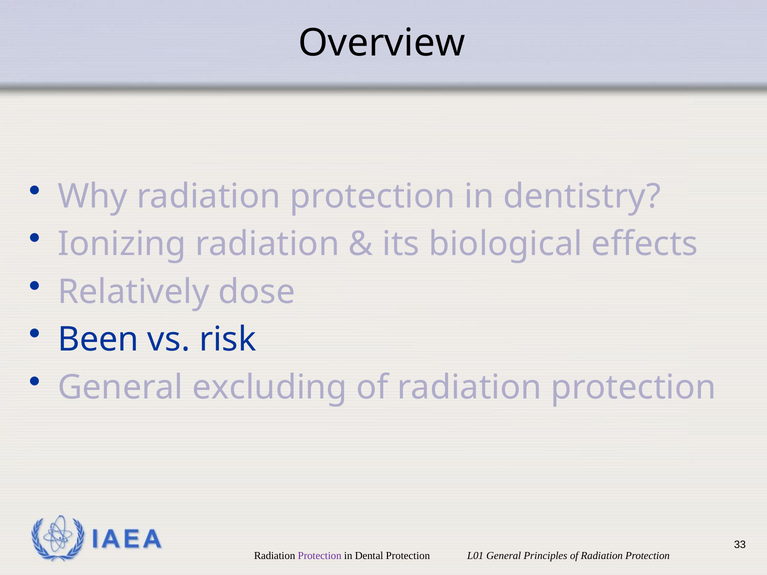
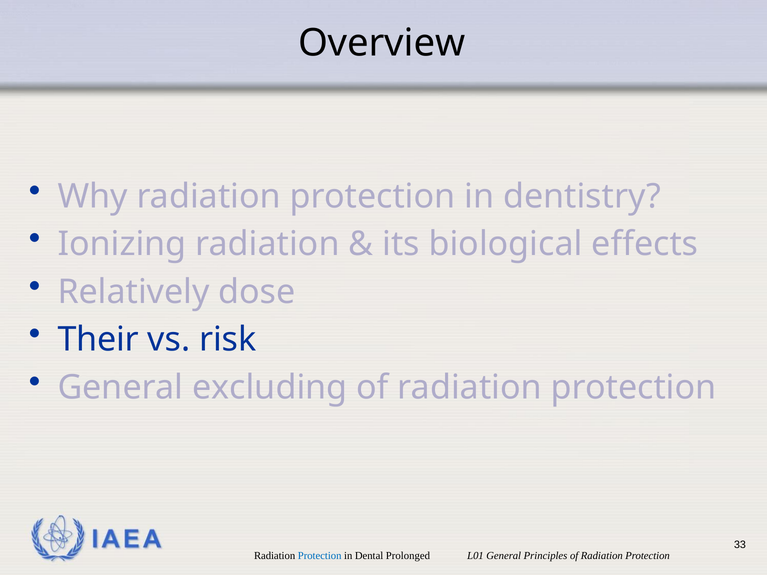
Been: Been -> Their
Protection at (320, 556) colour: purple -> blue
Dental Protection: Protection -> Prolonged
